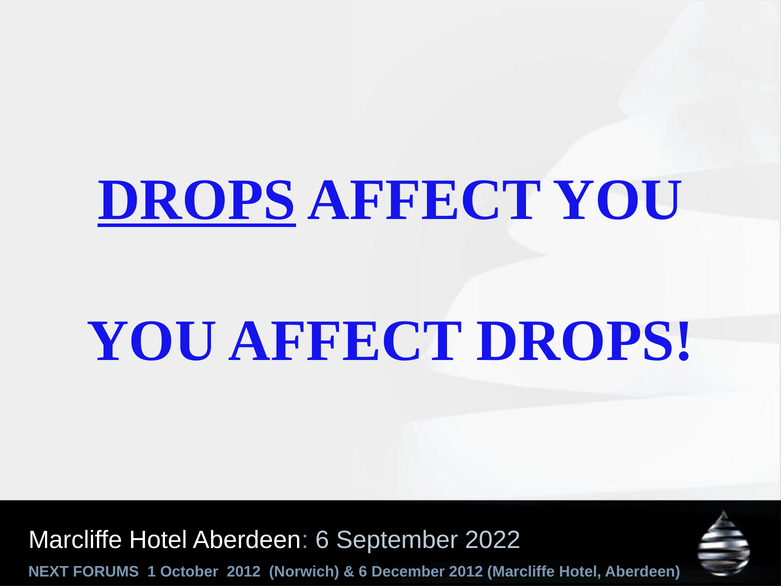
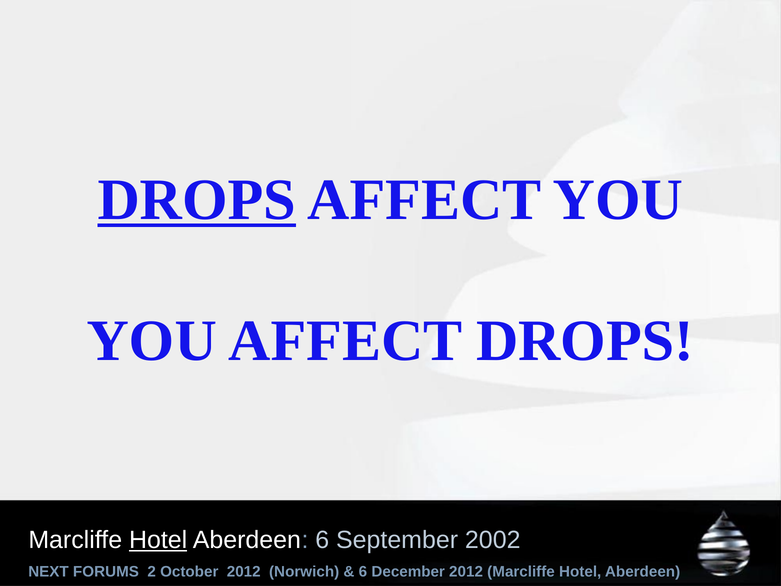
Hotel at (158, 540) underline: none -> present
2022: 2022 -> 2002
1: 1 -> 2
